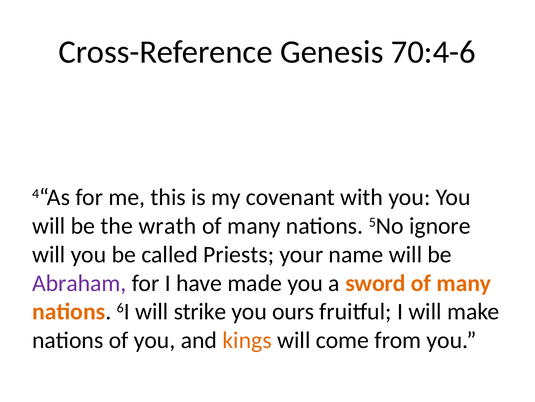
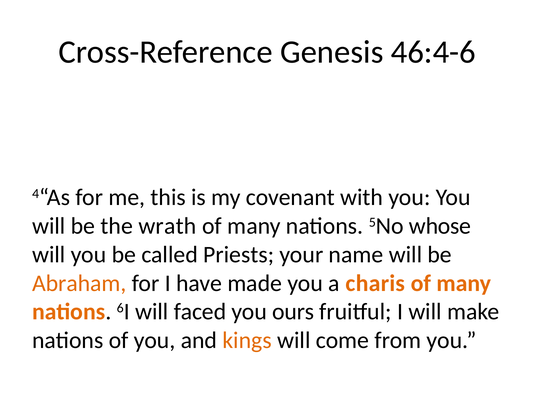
70:4-6: 70:4-6 -> 46:4-6
ignore: ignore -> whose
Abraham colour: purple -> orange
sword: sword -> charis
strike: strike -> faced
